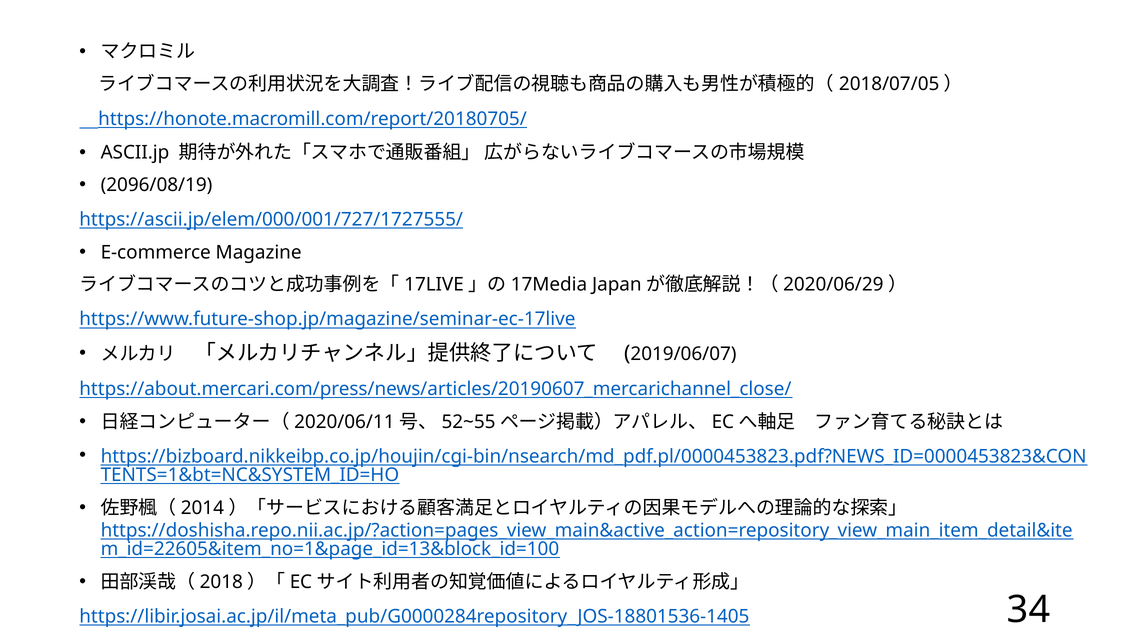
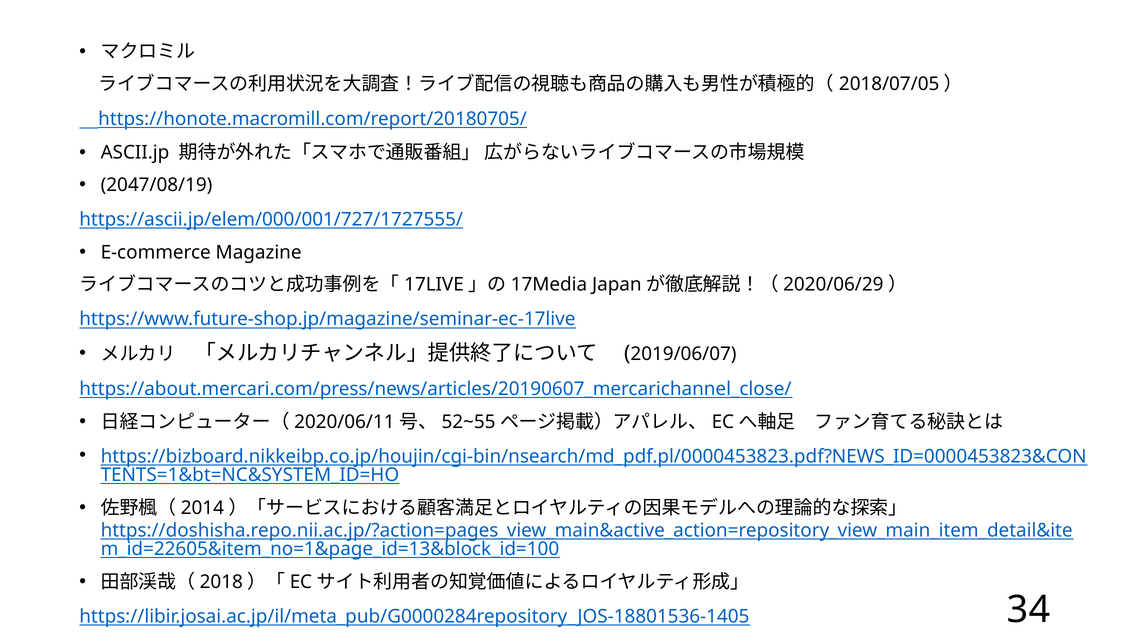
2096/08/19: 2096/08/19 -> 2047/08/19
